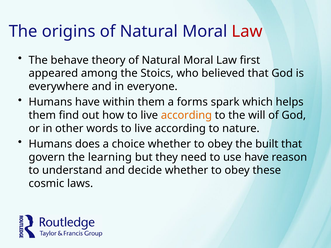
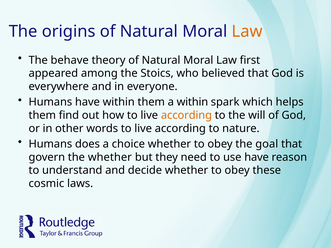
Law at (247, 31) colour: red -> orange
a forms: forms -> within
built: built -> goal
the learning: learning -> whether
